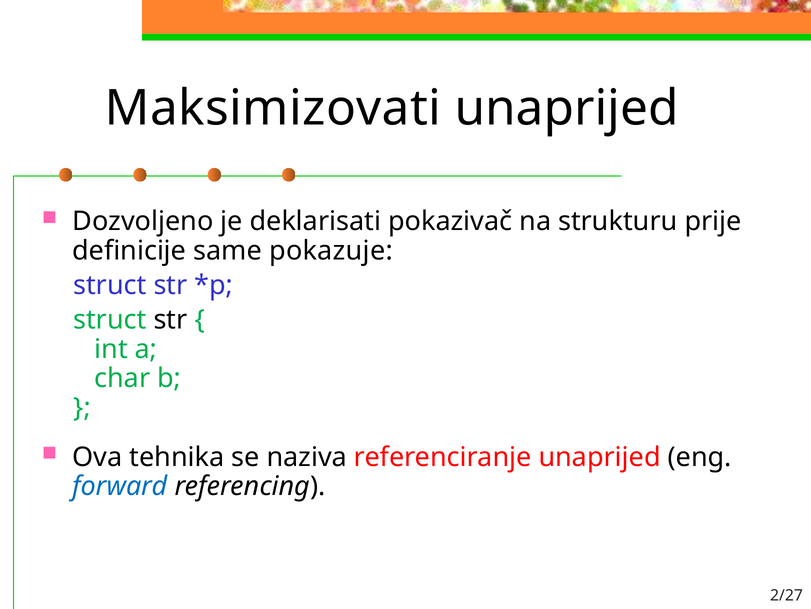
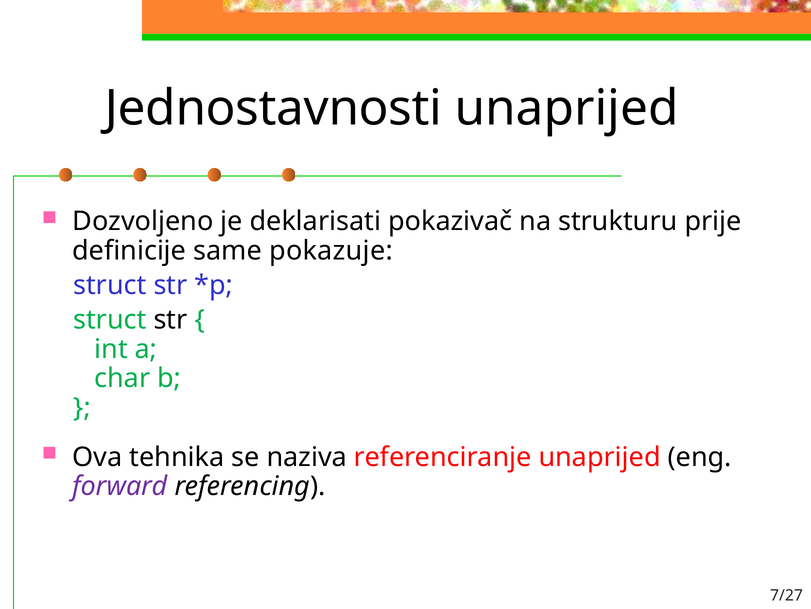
Maksimizovati: Maksimizovati -> Jednostavnosti
forward colour: blue -> purple
2/27: 2/27 -> 7/27
